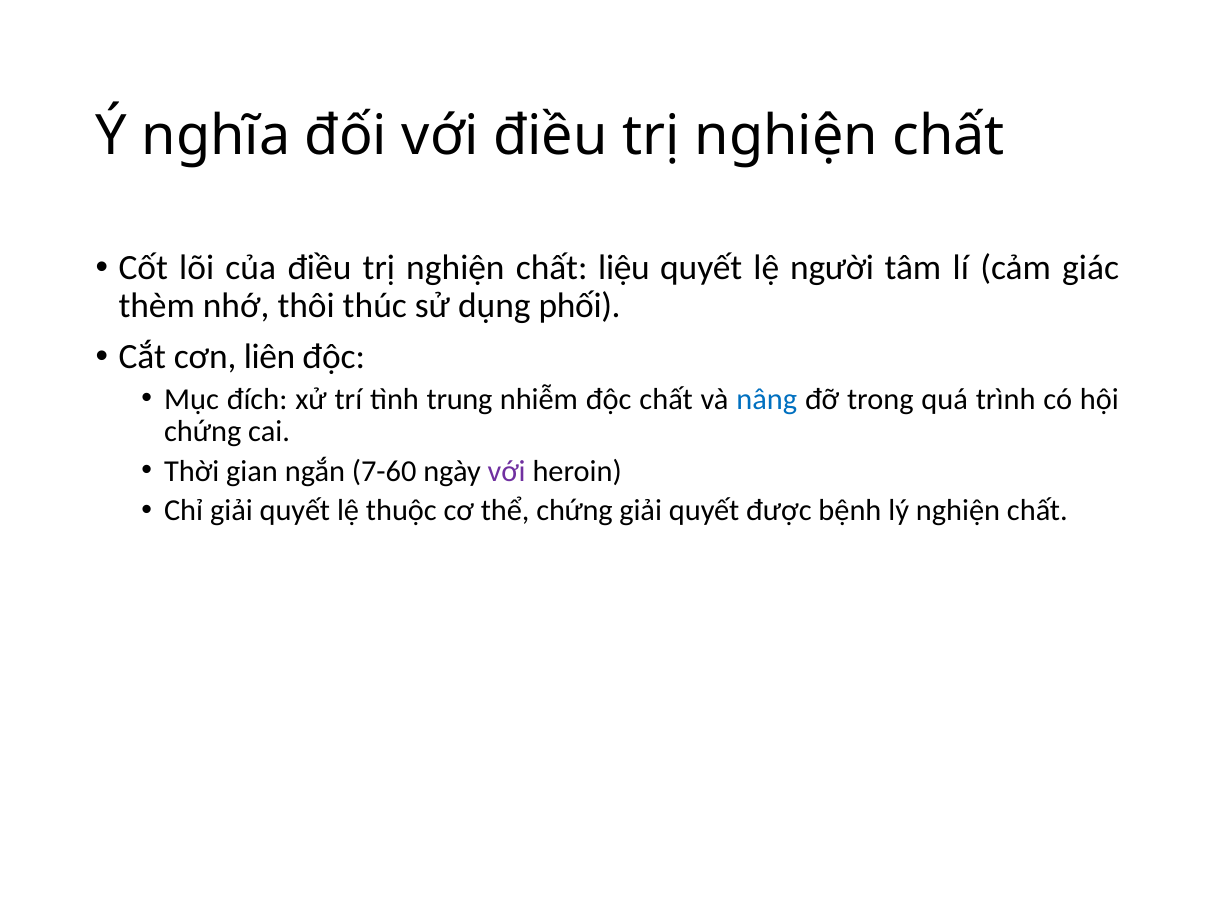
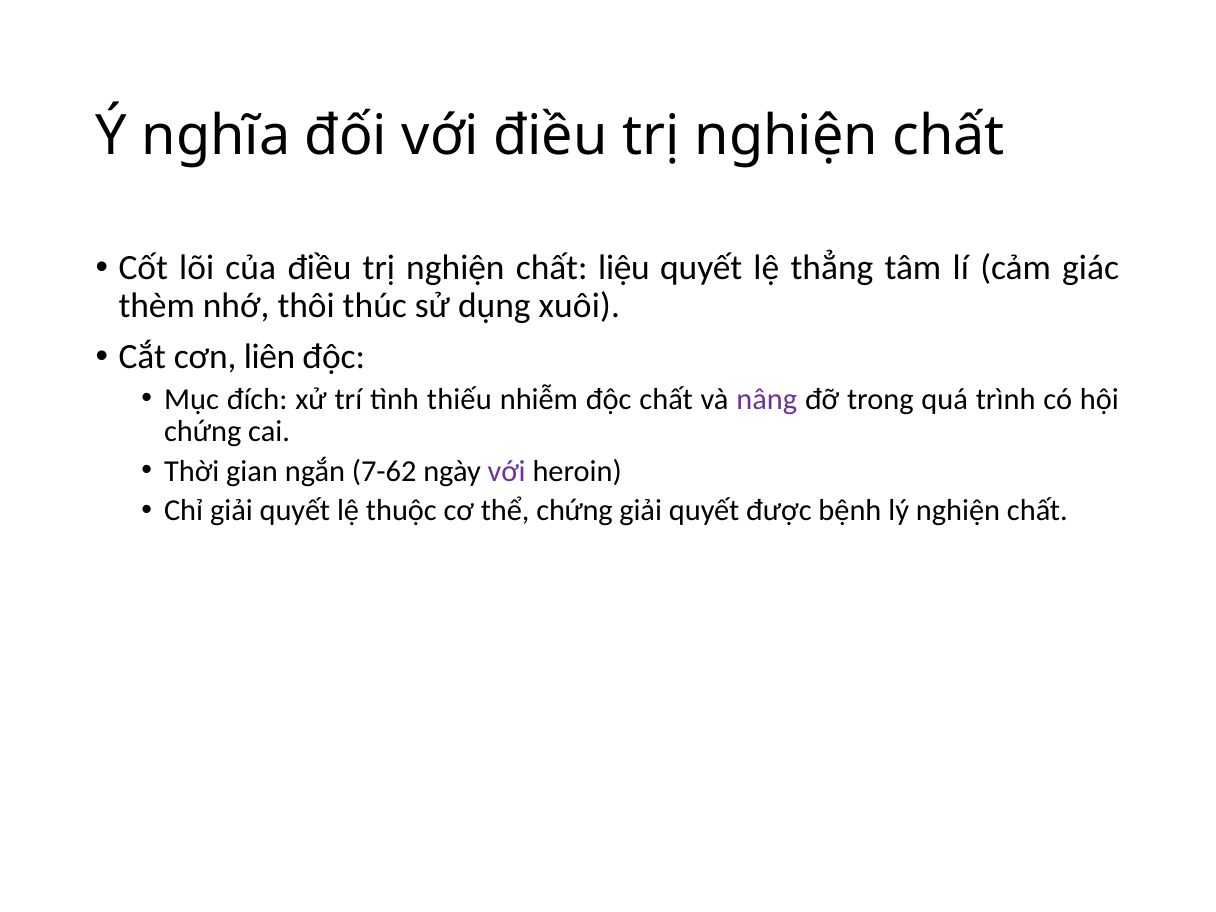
người: người -> thẳng
phối: phối -> xuôi
trung: trung -> thiếu
nâng colour: blue -> purple
7-60: 7-60 -> 7-62
